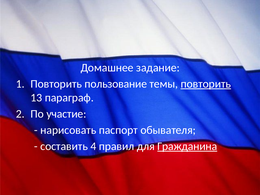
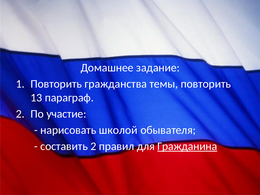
пользование: пользование -> гражданства
повторить at (206, 84) underline: present -> none
паспорт: паспорт -> школой
составить 4: 4 -> 2
